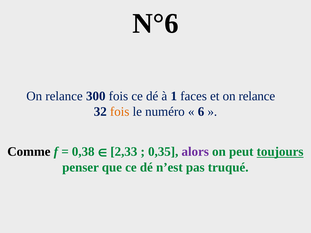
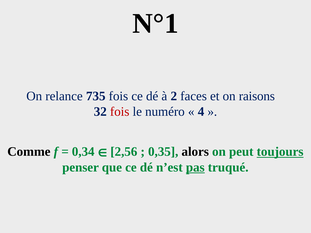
N°6: N°6 -> N°1
300: 300 -> 735
1: 1 -> 2
et on relance: relance -> raisons
fois at (120, 112) colour: orange -> red
6: 6 -> 4
0,38: 0,38 -> 0,34
2,33: 2,33 -> 2,56
alors colour: purple -> black
pas underline: none -> present
